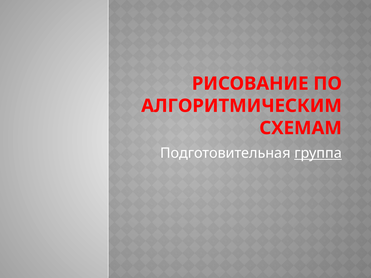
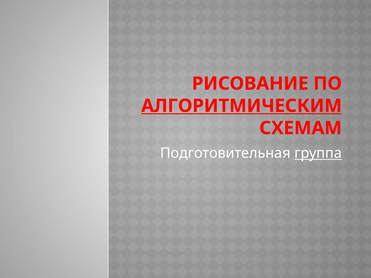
АЛГОРИТМИЧЕСКИМ underline: none -> present
